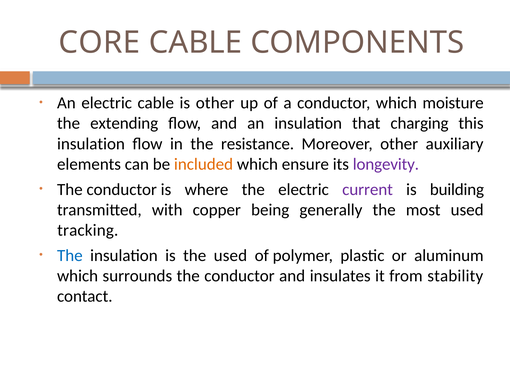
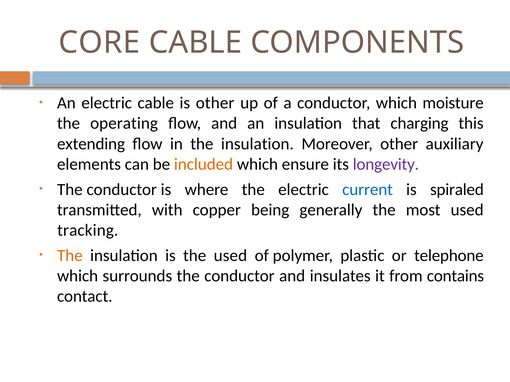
extending: extending -> operating
insulation at (91, 144): insulation -> extending
in the resistance: resistance -> insulation
current colour: purple -> blue
building: building -> spiraled
The at (70, 256) colour: blue -> orange
aluminum: aluminum -> telephone
stability: stability -> contains
